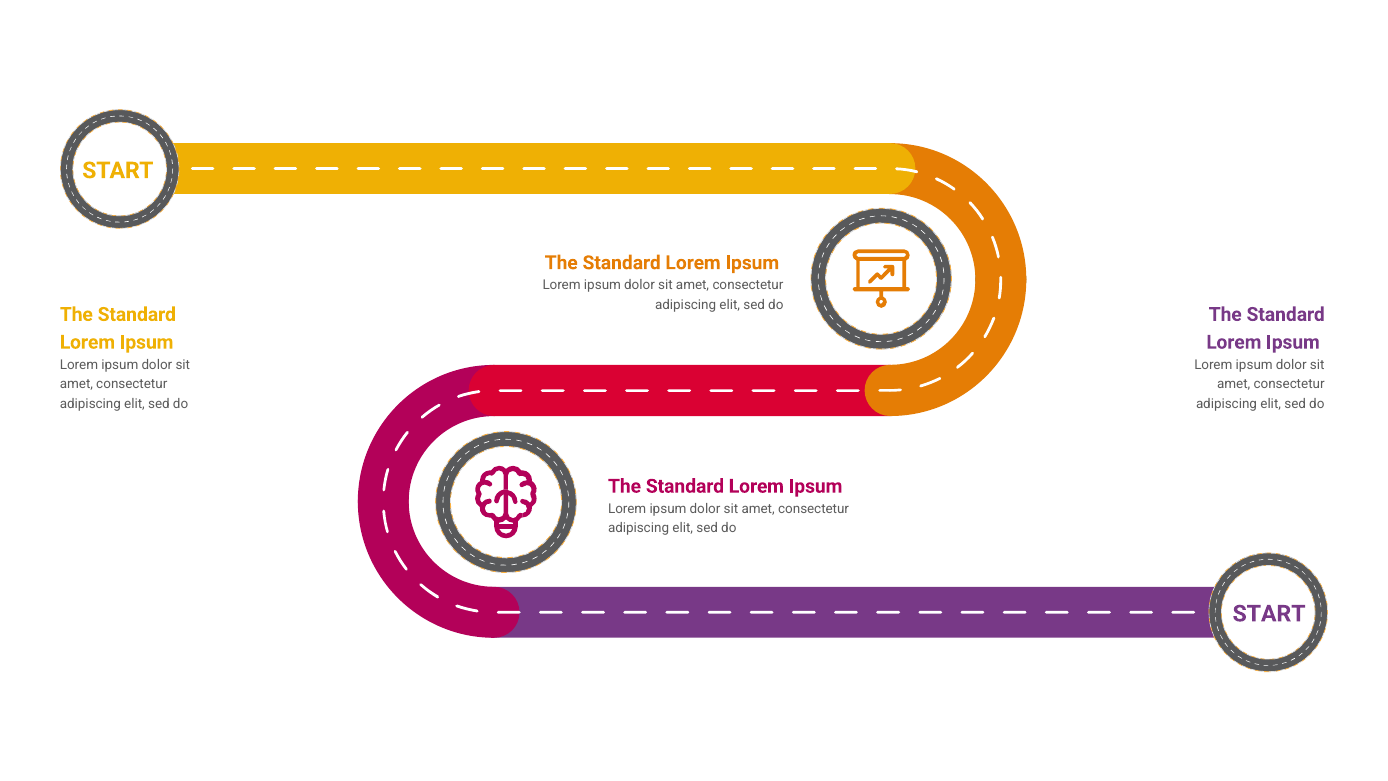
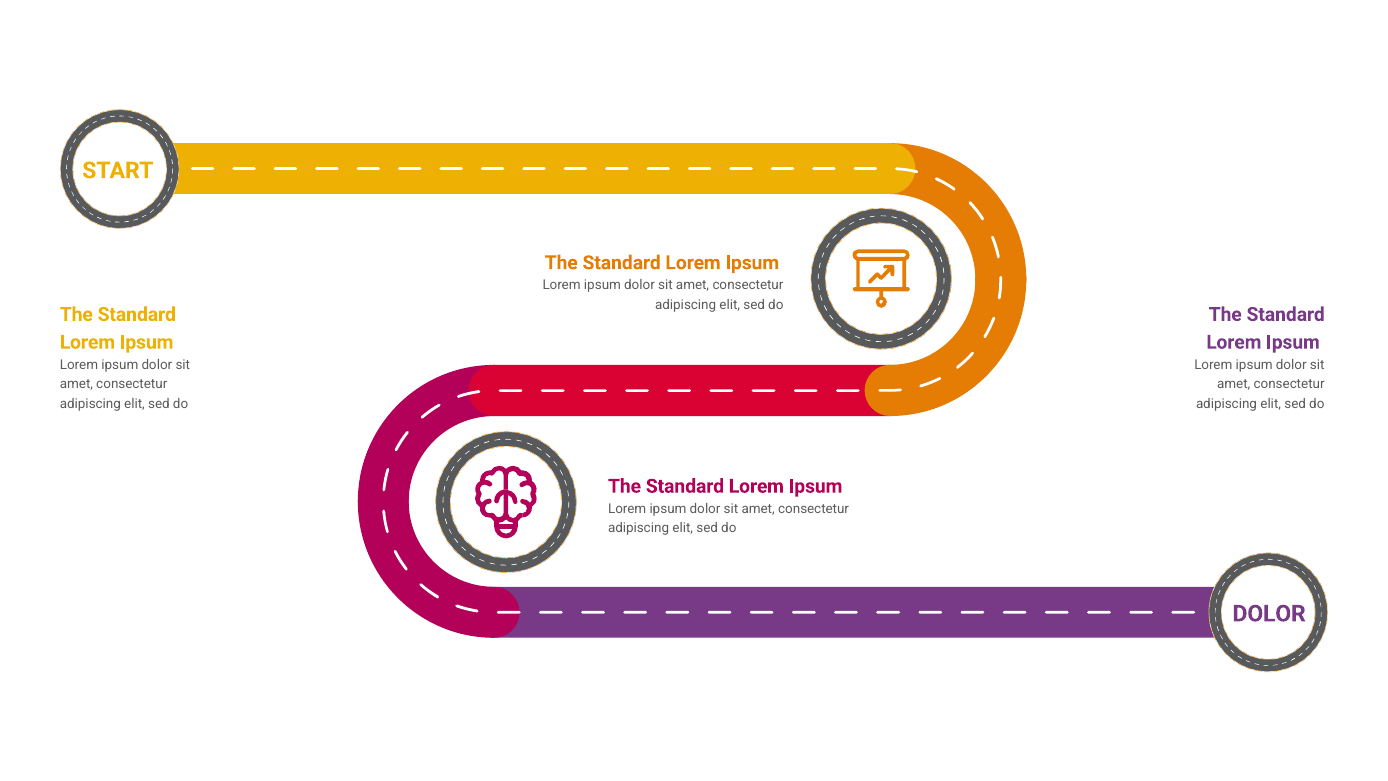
START at (1269, 614): START -> DOLOR
